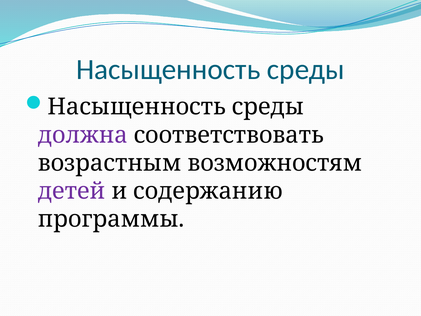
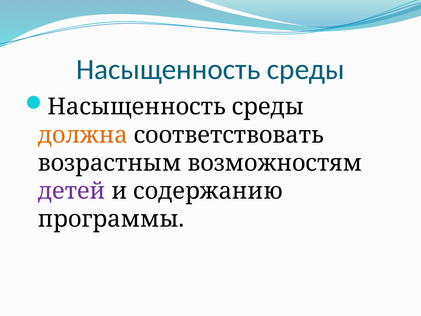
должна colour: purple -> orange
